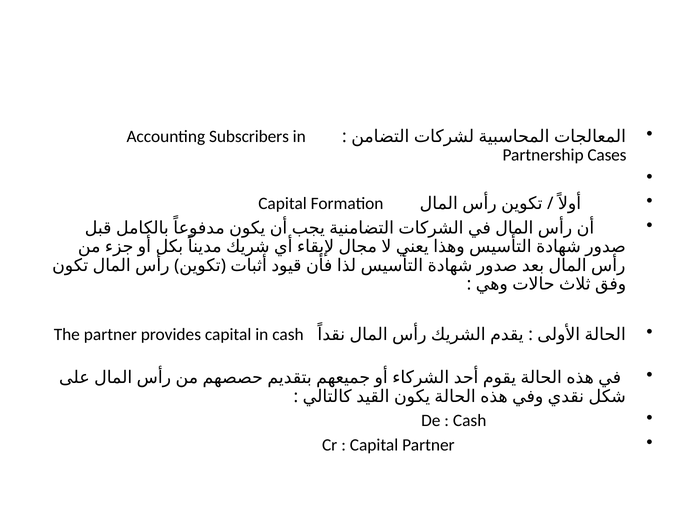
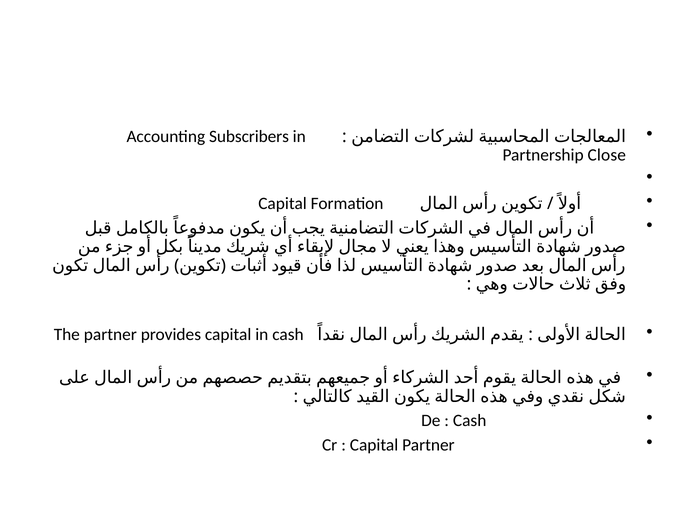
Cases: Cases -> Close
